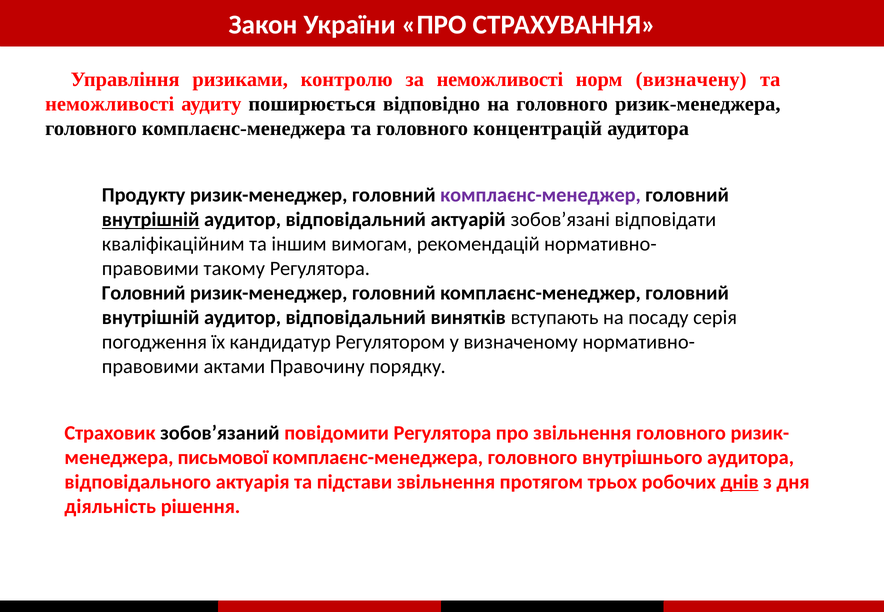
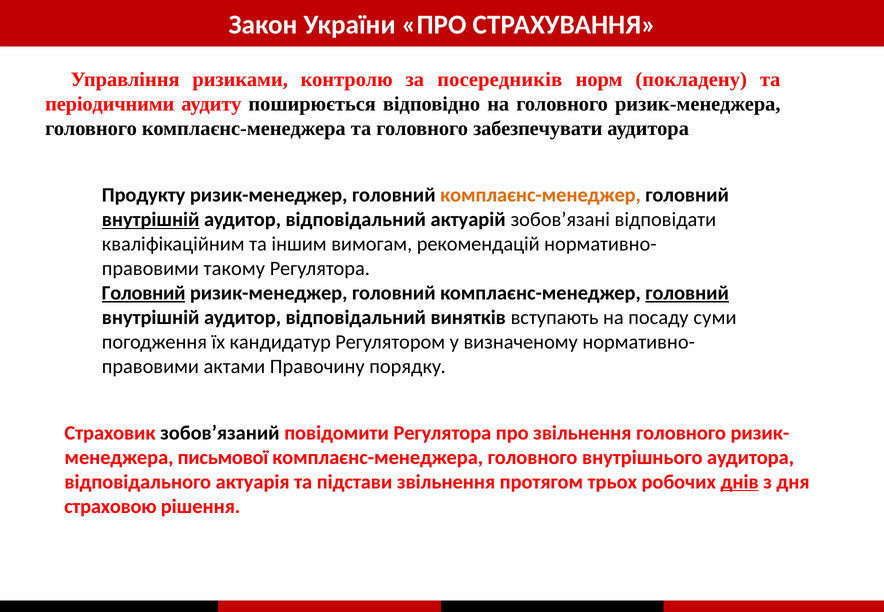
за неможливості: неможливості -> посередників
визначену: визначену -> покладену
неможливості at (110, 104): неможливості -> періодичними
концентрацій: концентрацій -> забезпечувати
комплаєнс-менеджер at (541, 195) colour: purple -> orange
Головний at (144, 293) underline: none -> present
головний at (687, 293) underline: none -> present
серія: серія -> суми
діяльність: діяльність -> страховою
